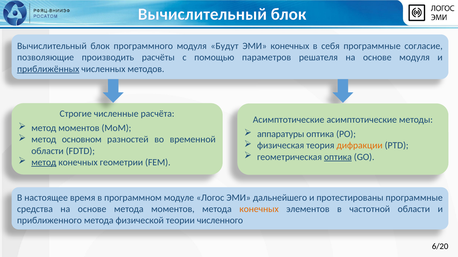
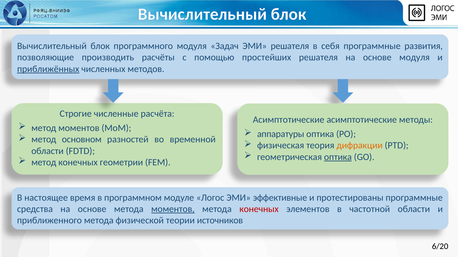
Будут: Будут -> Задач
ЭМИ конечных: конечных -> решателя
согласие: согласие -> развития
параметров: параметров -> простейших
метод at (44, 163) underline: present -> none
дальнейшего: дальнейшего -> эффективные
моментов at (173, 210) underline: none -> present
конечных at (259, 210) colour: orange -> red
численного: численного -> источников
